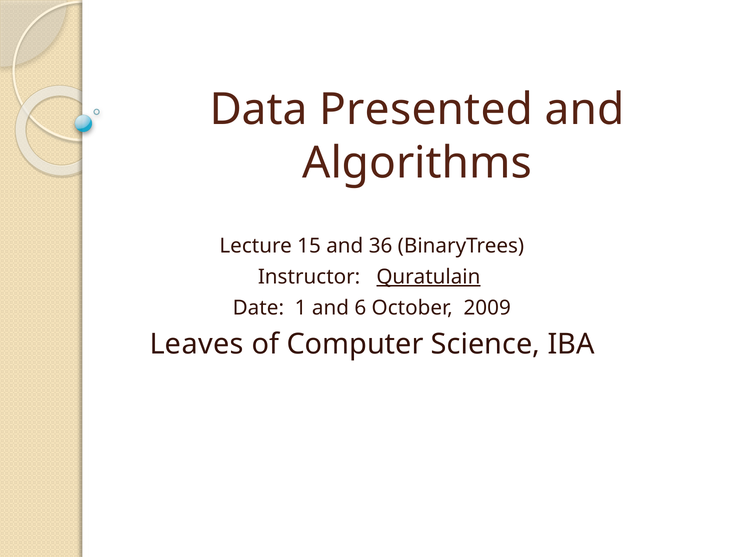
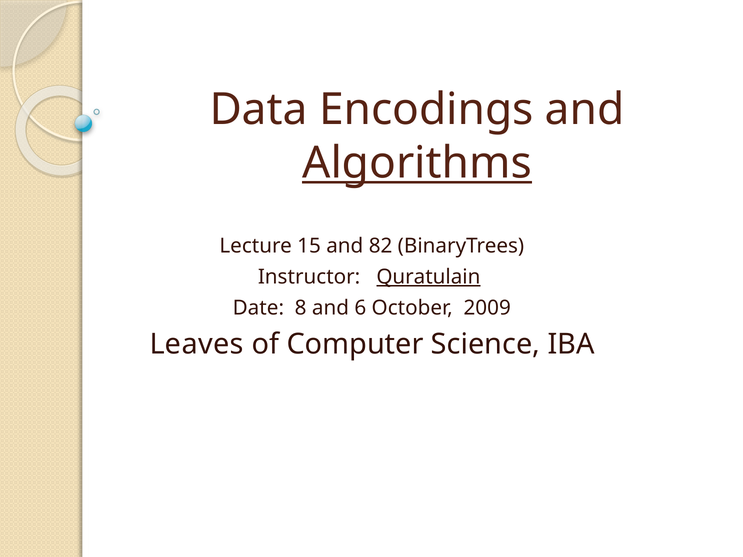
Presented: Presented -> Encodings
Algorithms underline: none -> present
36: 36 -> 82
1: 1 -> 8
